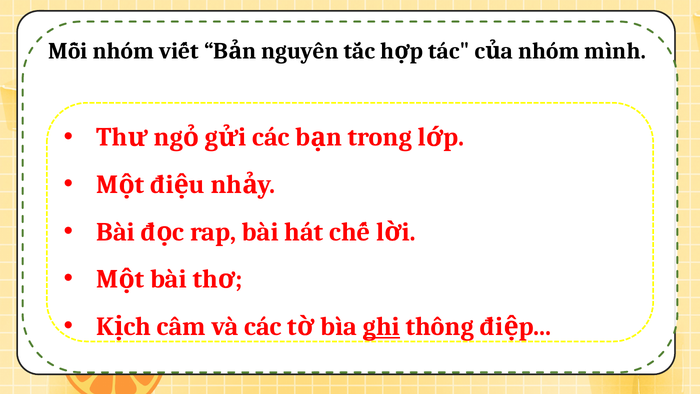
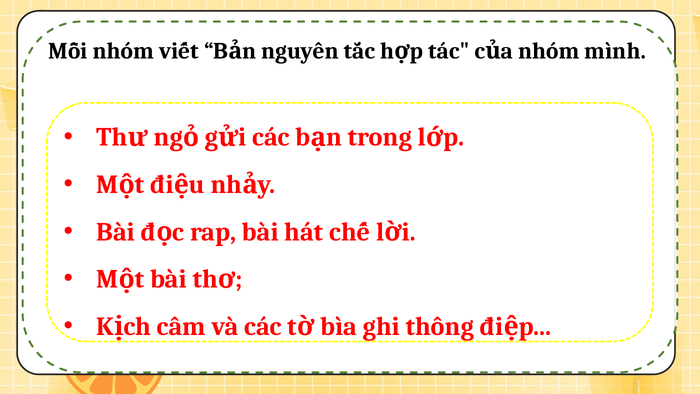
ghi underline: present -> none
